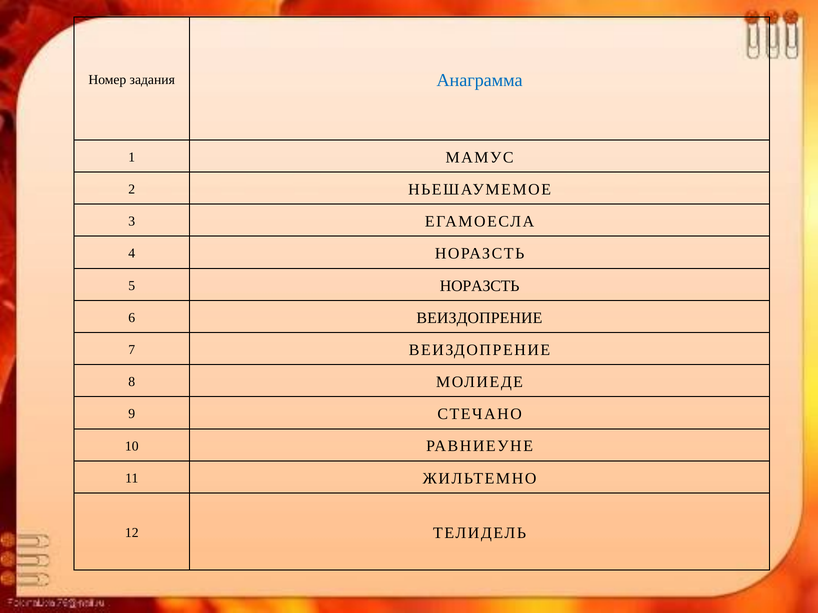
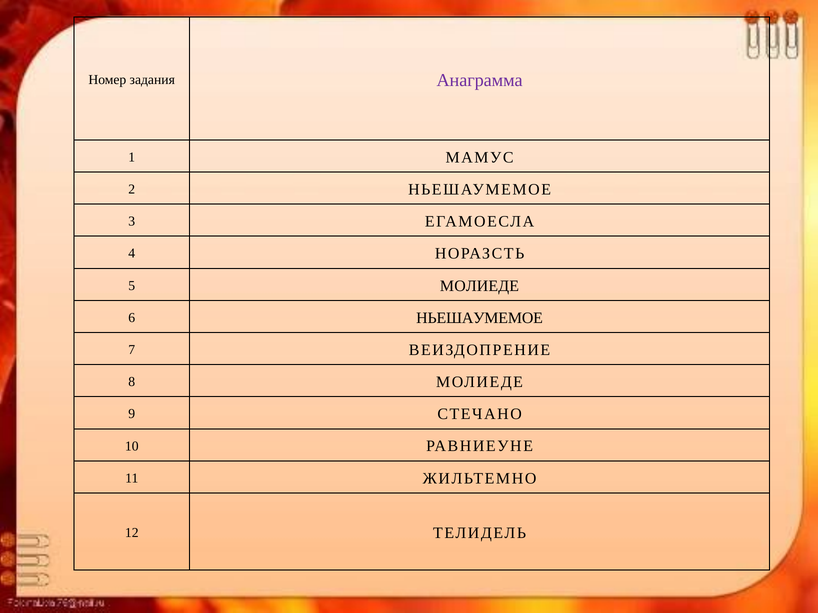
Анаграмма colour: blue -> purple
5 НОРАЗСТЬ: НОРАЗСТЬ -> МОЛИЕДЕ
6 ВЕИЗДОПРЕНИЕ: ВЕИЗДОПРЕНИЕ -> НЬЕШАУМЕМОЕ
